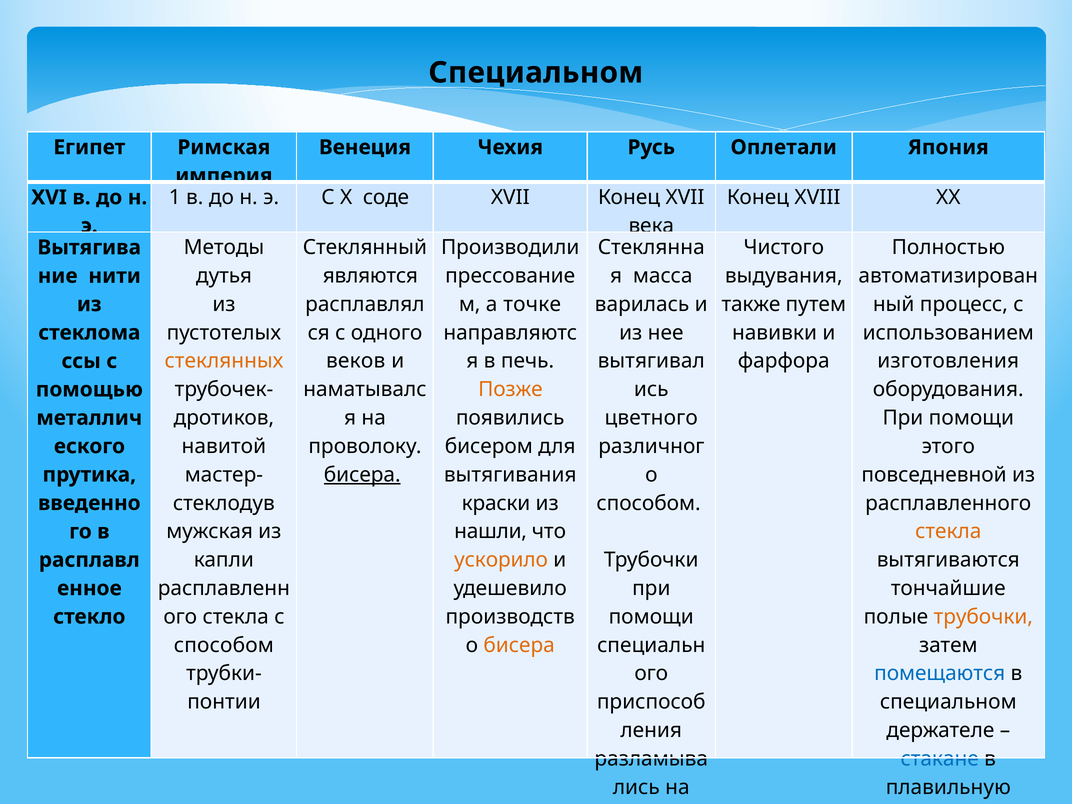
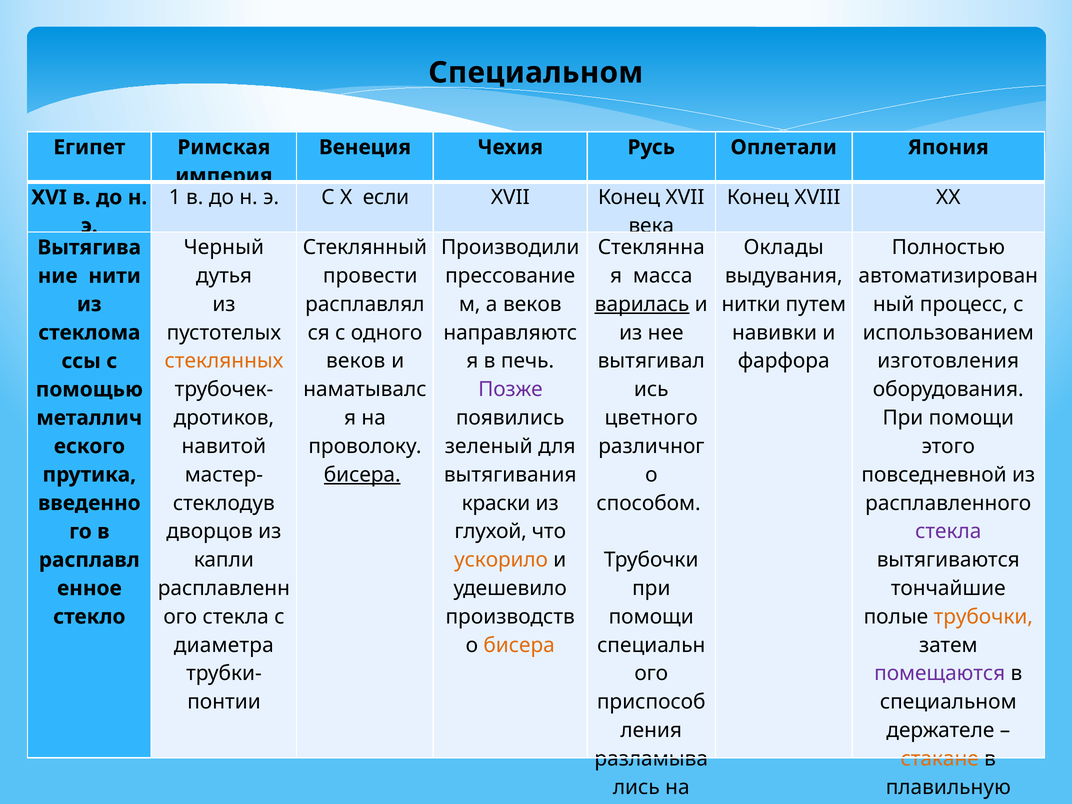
соде: соде -> если
Методы: Методы -> Черный
Чистого: Чистого -> Оклады
являются: являются -> провести
а точке: точке -> веков
варилась underline: none -> present
также: также -> нитки
Позже colour: orange -> purple
бисером: бисером -> зеленый
мужская: мужская -> дворцов
нашли: нашли -> глухой
стекла at (948, 532) colour: orange -> purple
способом at (224, 645): способом -> диаметра
помещаются colour: blue -> purple
стакане colour: blue -> orange
